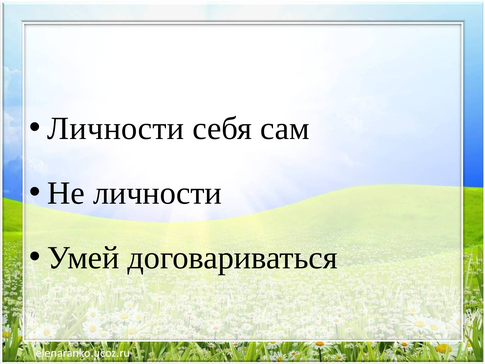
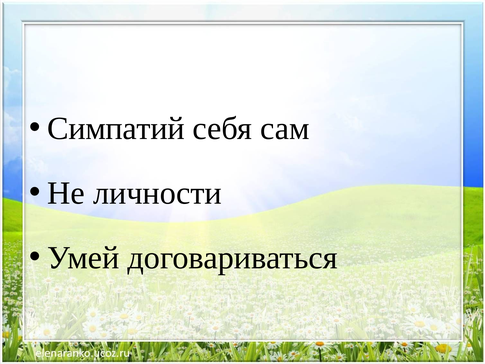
Личности at (116, 128): Личности -> Симпатий
